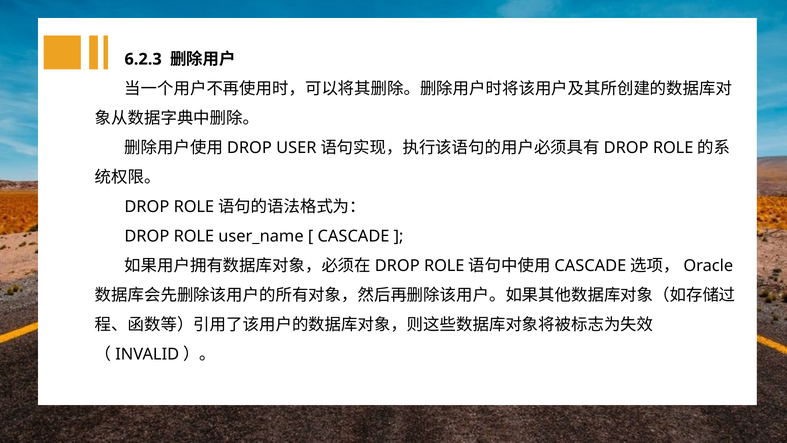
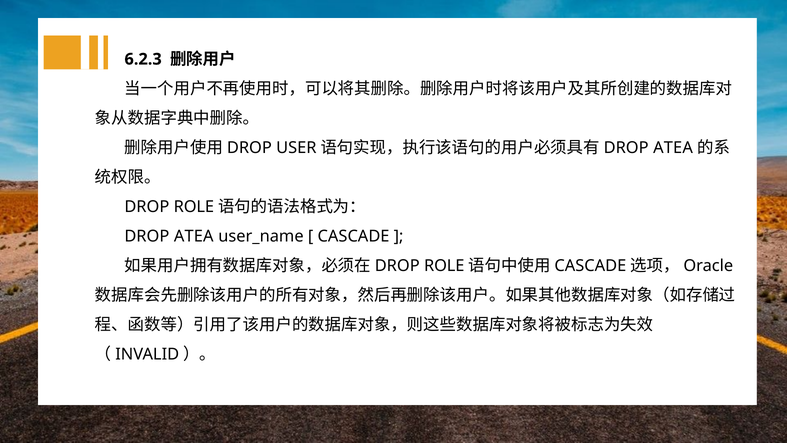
ROLE at (673, 148): ROLE -> ATEA
ROLE at (194, 236): ROLE -> ATEA
